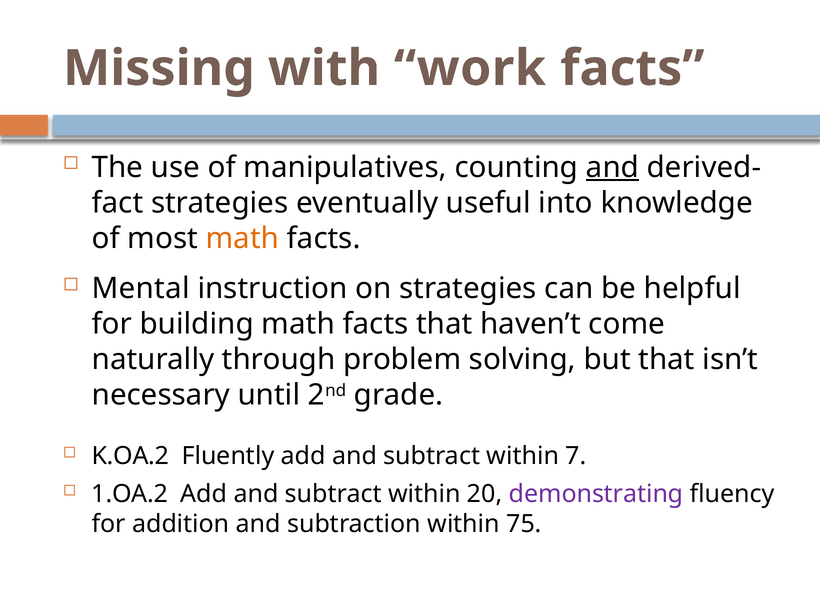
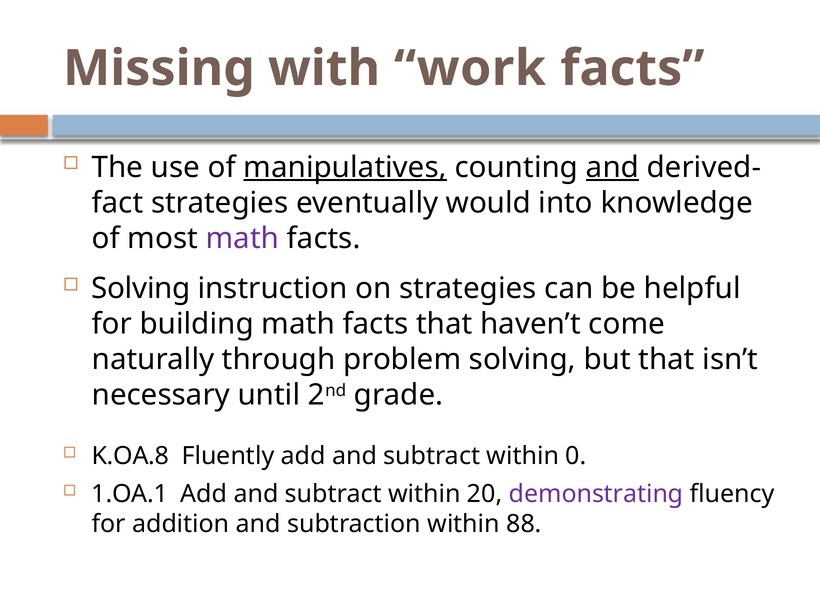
manipulatives underline: none -> present
useful: useful -> would
math at (242, 238) colour: orange -> purple
Mental at (141, 288): Mental -> Solving
K.OA.2: K.OA.2 -> K.OA.8
7: 7 -> 0
1.OA.2: 1.OA.2 -> 1.OA.1
75: 75 -> 88
